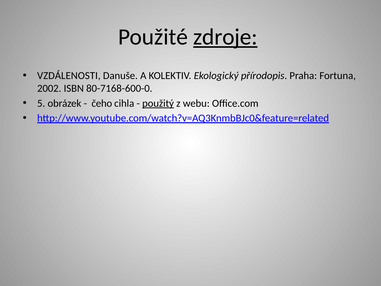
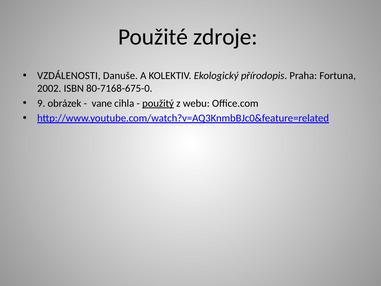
zdroje underline: present -> none
80-7168-600-0: 80-7168-600-0 -> 80-7168-675-0
5: 5 -> 9
čeho: čeho -> vane
